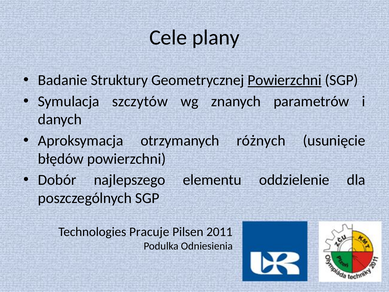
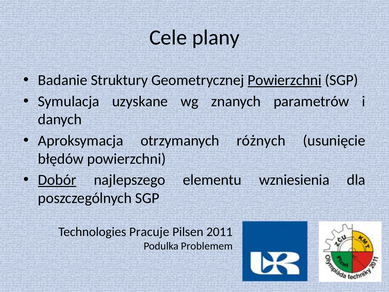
szczytów: szczytów -> uzyskane
Dobór underline: none -> present
oddzielenie: oddzielenie -> wzniesienia
Odniesienia: Odniesienia -> Problemem
